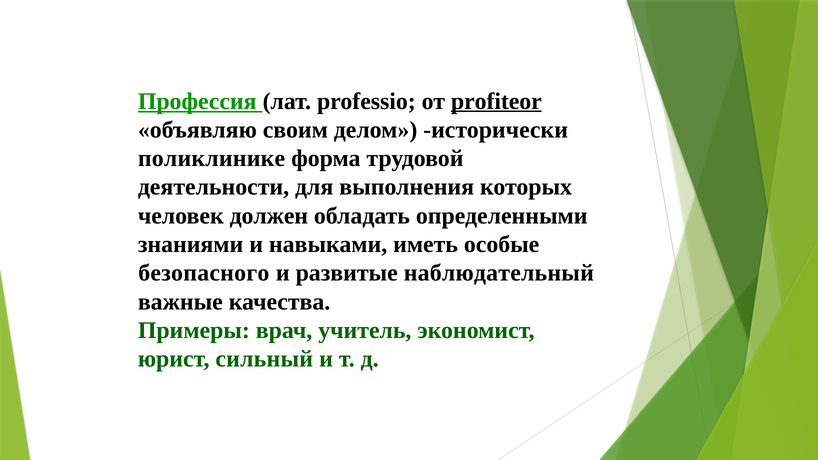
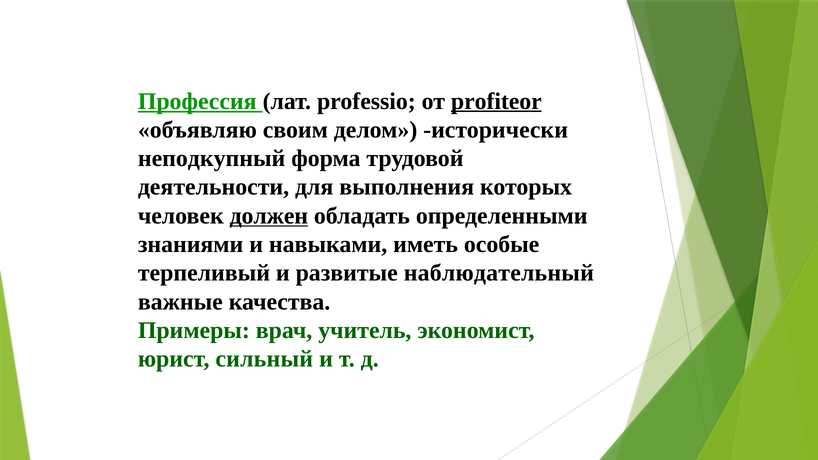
поликлинике: поликлинике -> неподкупный
должен underline: none -> present
безопасного: безопасного -> терпеливый
